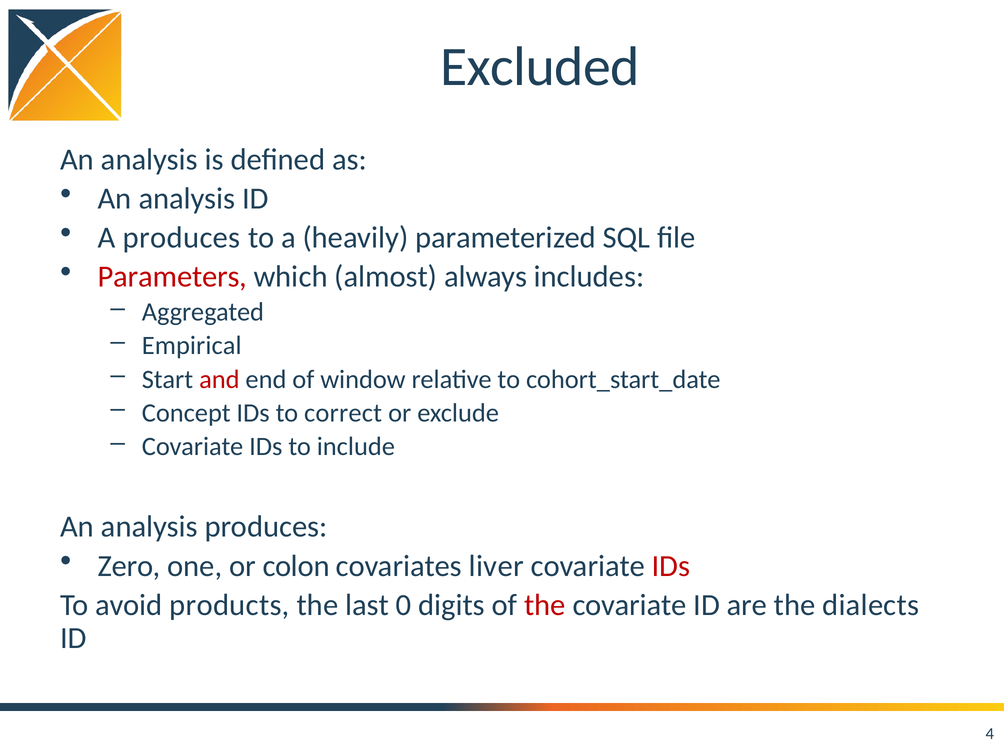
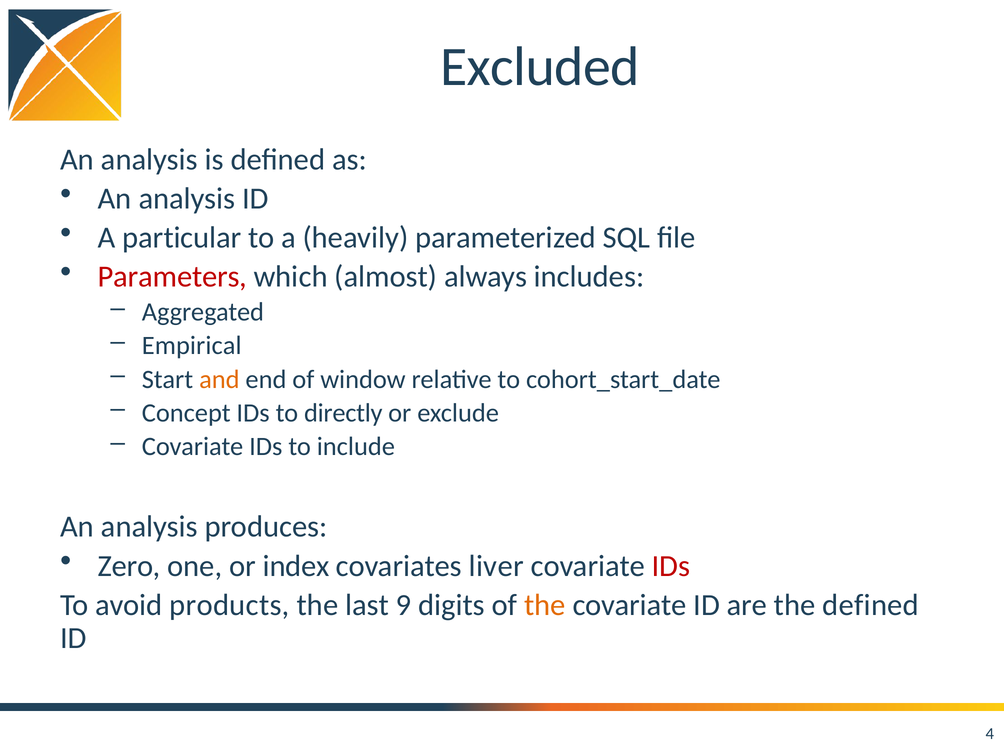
A produces: produces -> particular
and colour: red -> orange
correct: correct -> directly
colon: colon -> index
0: 0 -> 9
the at (545, 605) colour: red -> orange
the dialects: dialects -> defined
